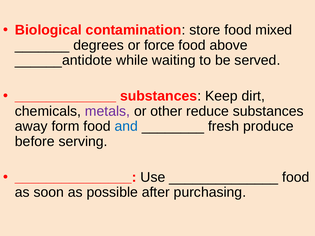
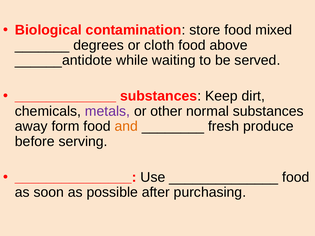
force: force -> cloth
reduce: reduce -> normal
and colour: blue -> orange
